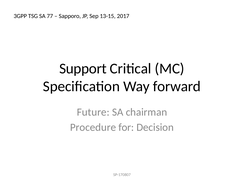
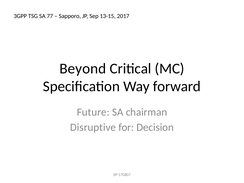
Support: Support -> Beyond
Procedure: Procedure -> Disruptive
